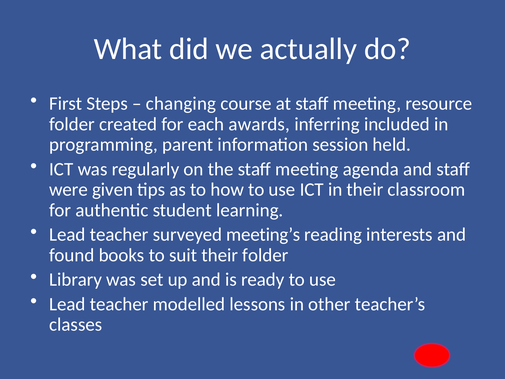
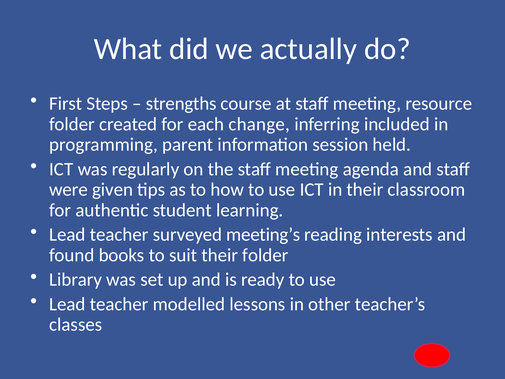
changing: changing -> strengths
awards: awards -> change
